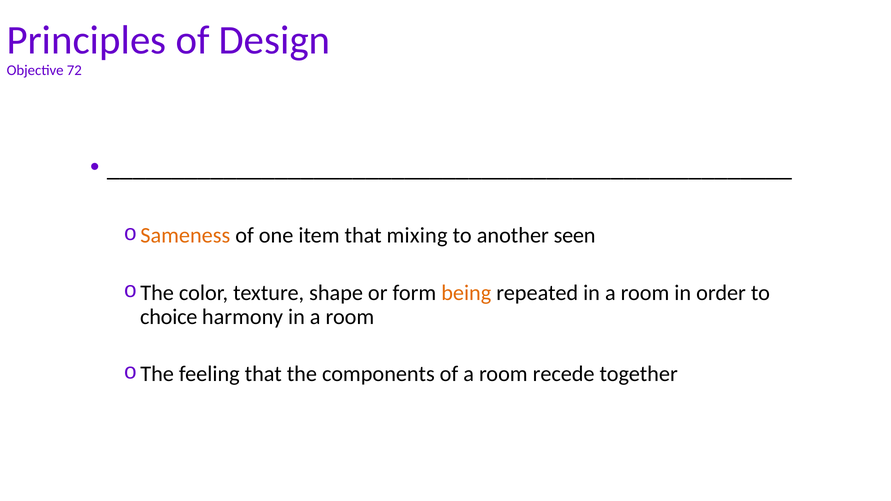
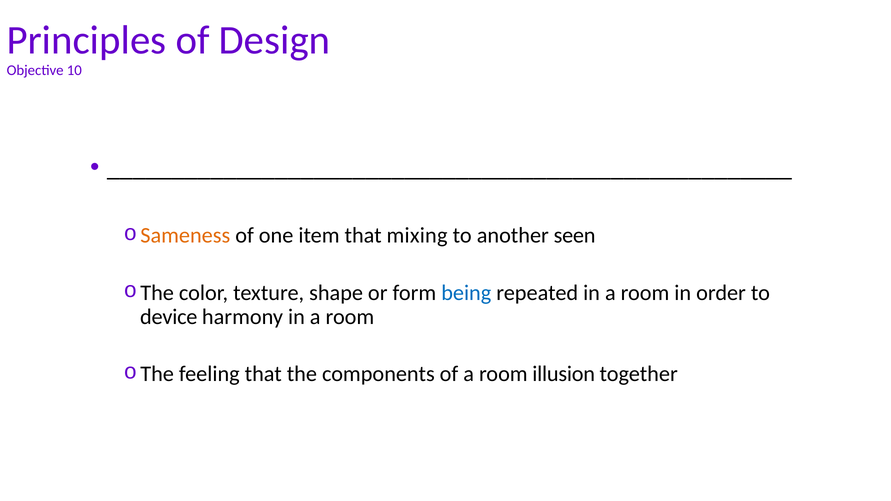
72: 72 -> 10
being colour: orange -> blue
choice: choice -> device
recede: recede -> illusion
